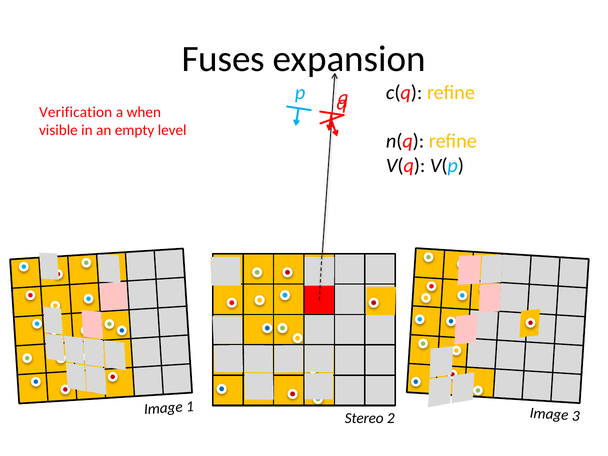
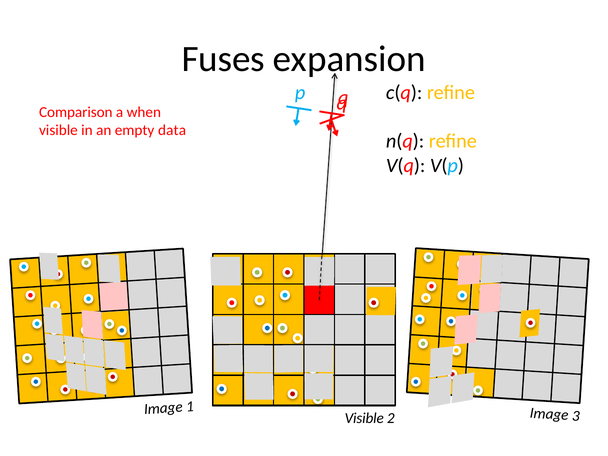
Verification: Verification -> Comparison
level: level -> data
Stereo at (364, 418): Stereo -> Visible
